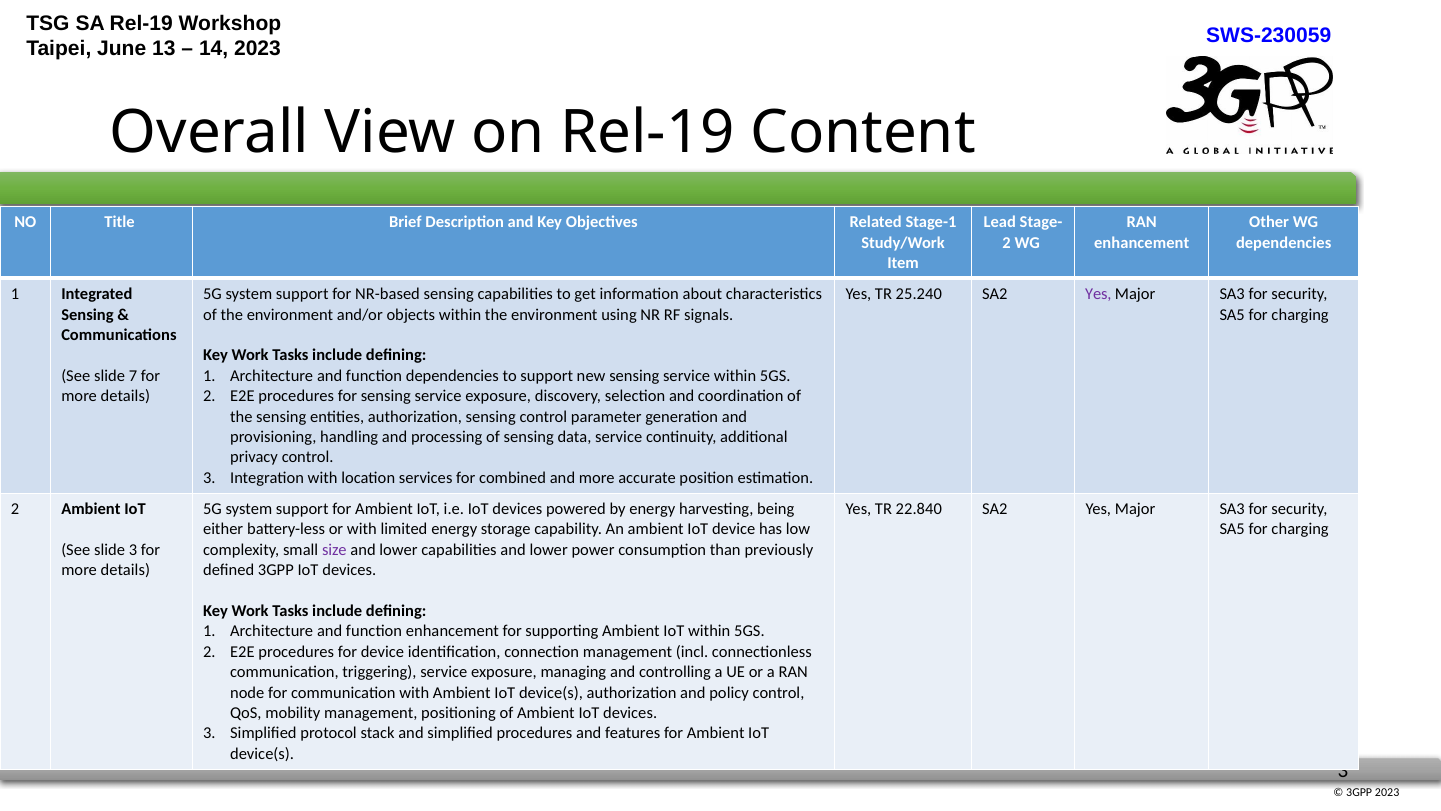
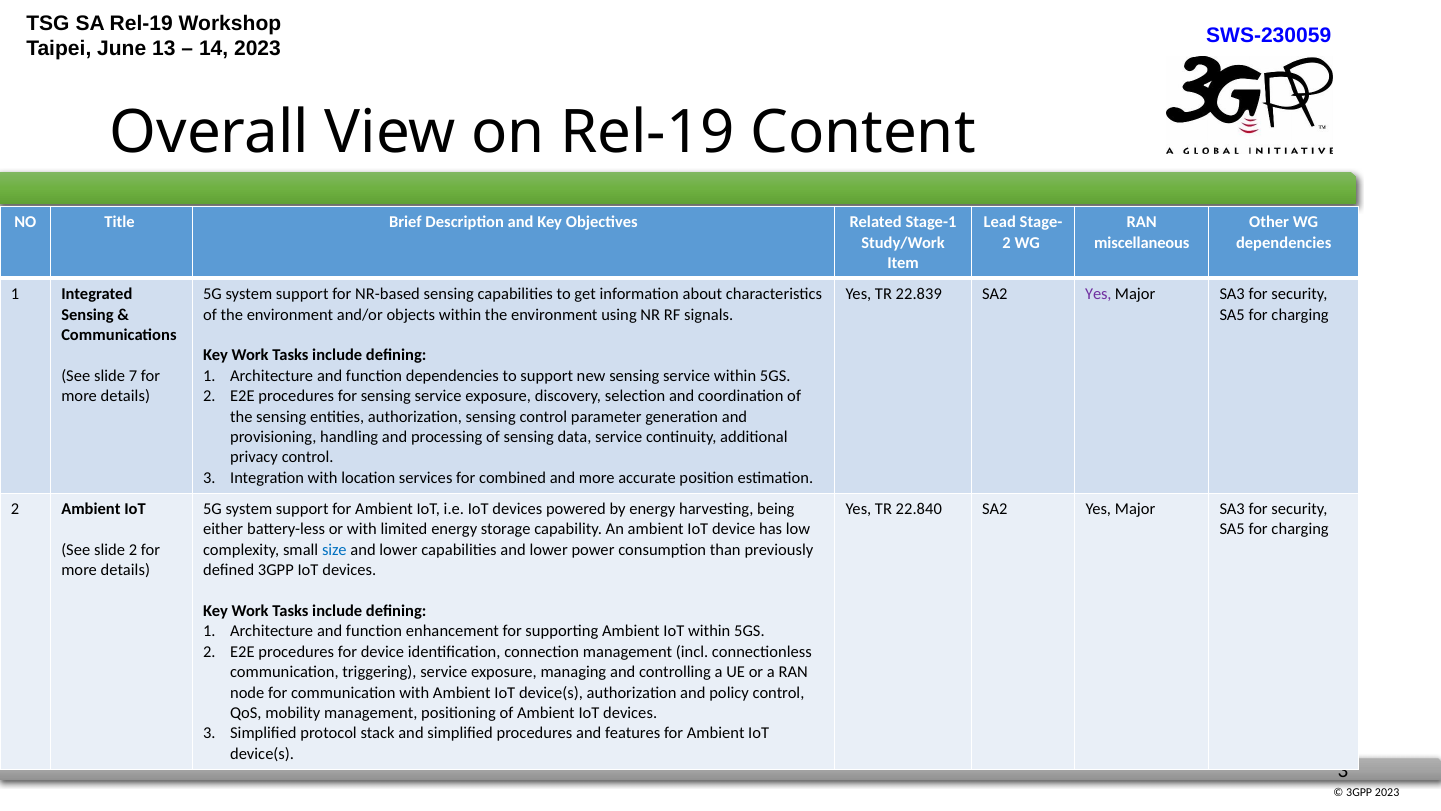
enhancement at (1142, 242): enhancement -> miscellaneous
25.240: 25.240 -> 22.839
slide 3: 3 -> 2
size colour: purple -> blue
